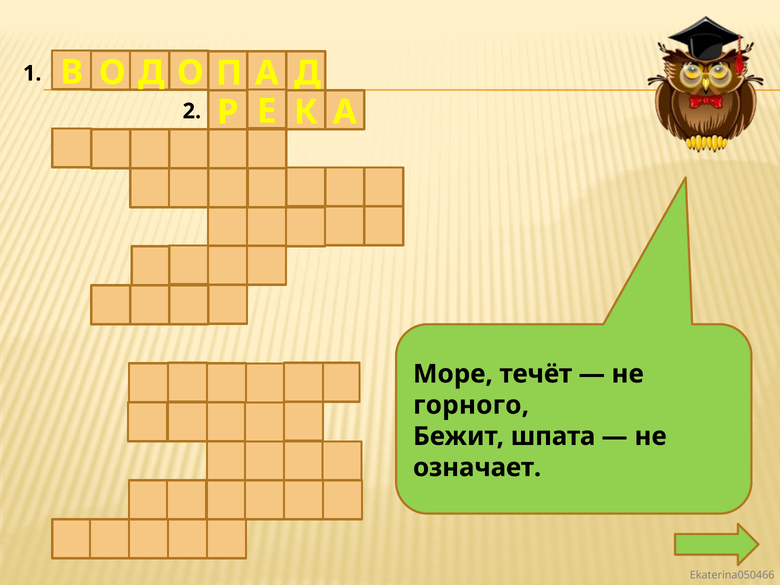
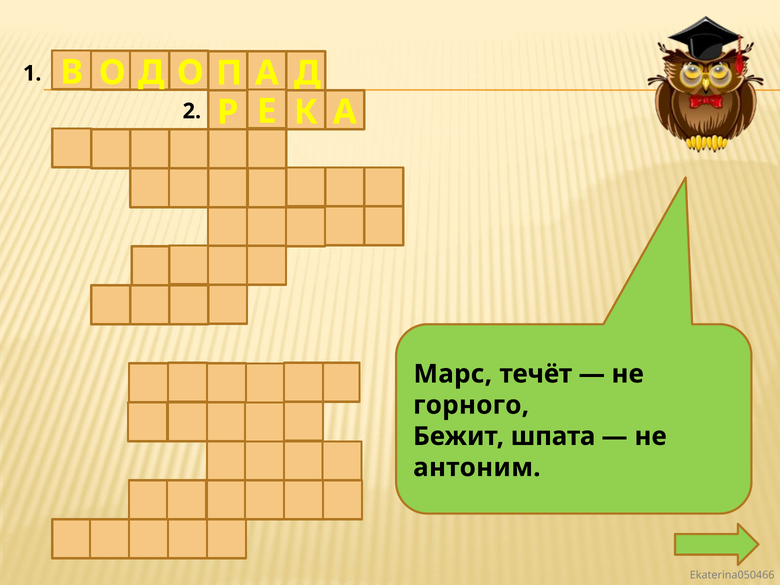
Море: Море -> Марс
означает: означает -> антоним
